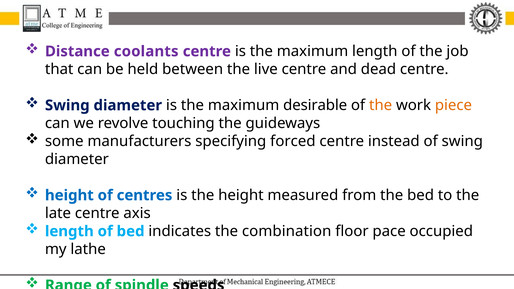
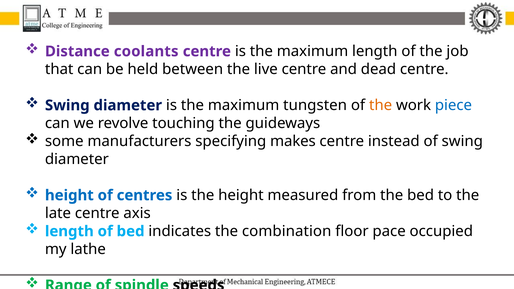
desirable: desirable -> tungsten
piece colour: orange -> blue
forced: forced -> makes
